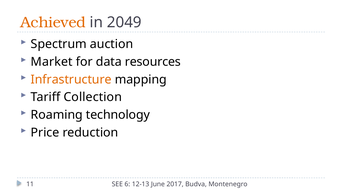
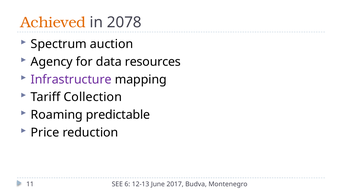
2049: 2049 -> 2078
Market: Market -> Agency
Infrastructure colour: orange -> purple
technology: technology -> predictable
